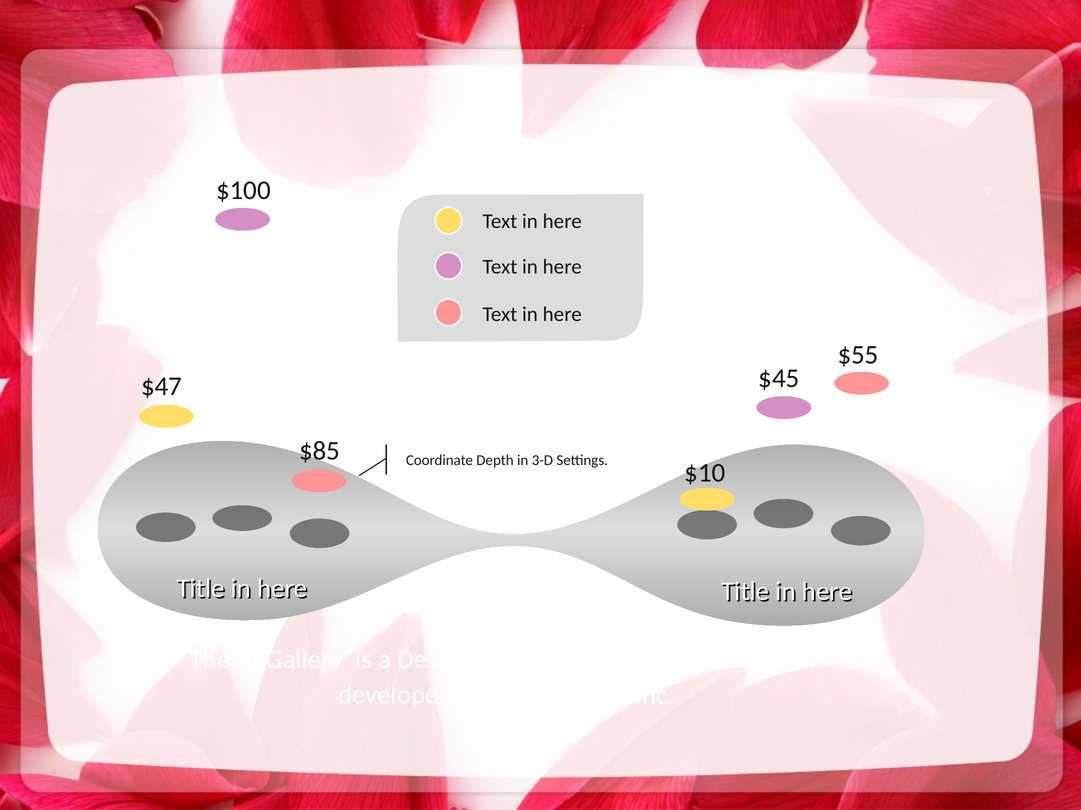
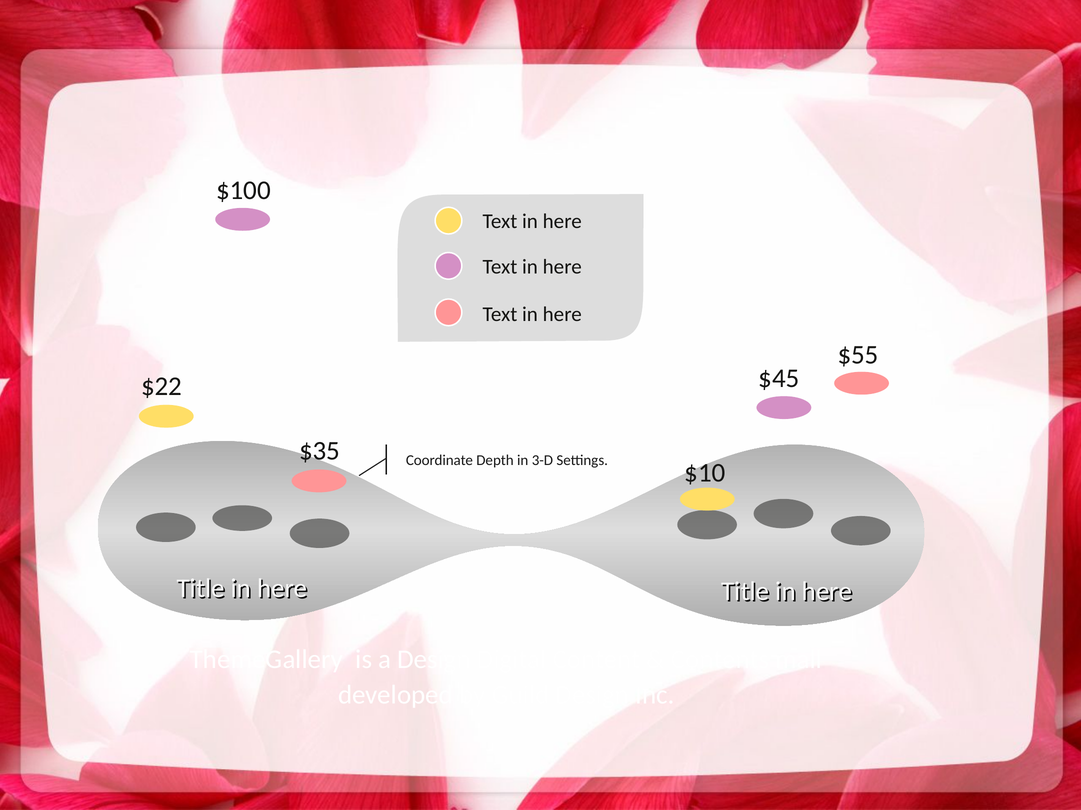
$47: $47 -> $22
$85: $85 -> $35
